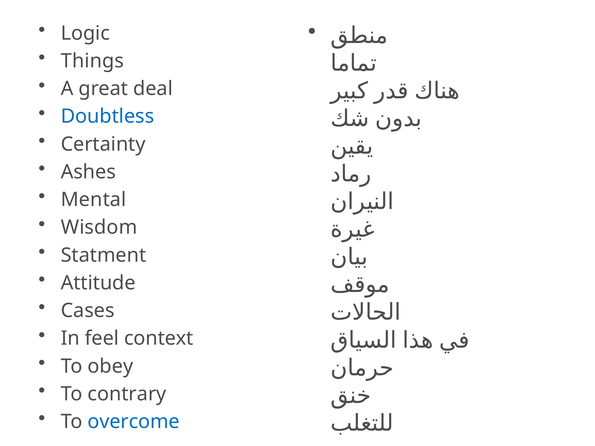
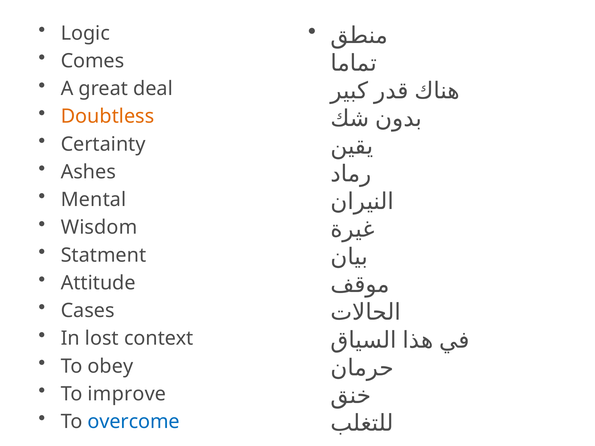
Things: Things -> Comes
Doubtless colour: blue -> orange
feel: feel -> lost
contrary: contrary -> improve
